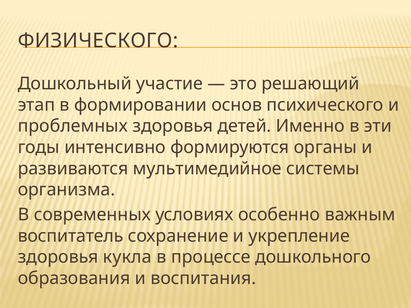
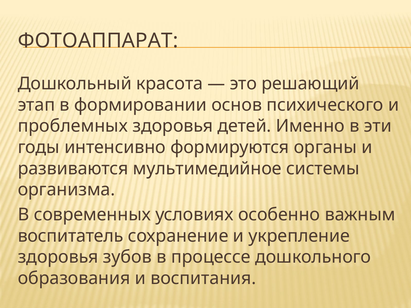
ФИЗИЧЕСКОГО: ФИЗИЧЕСКОГО -> ФОТОАППАРАТ
участие: участие -> красота
кукла: кукла -> зубов
